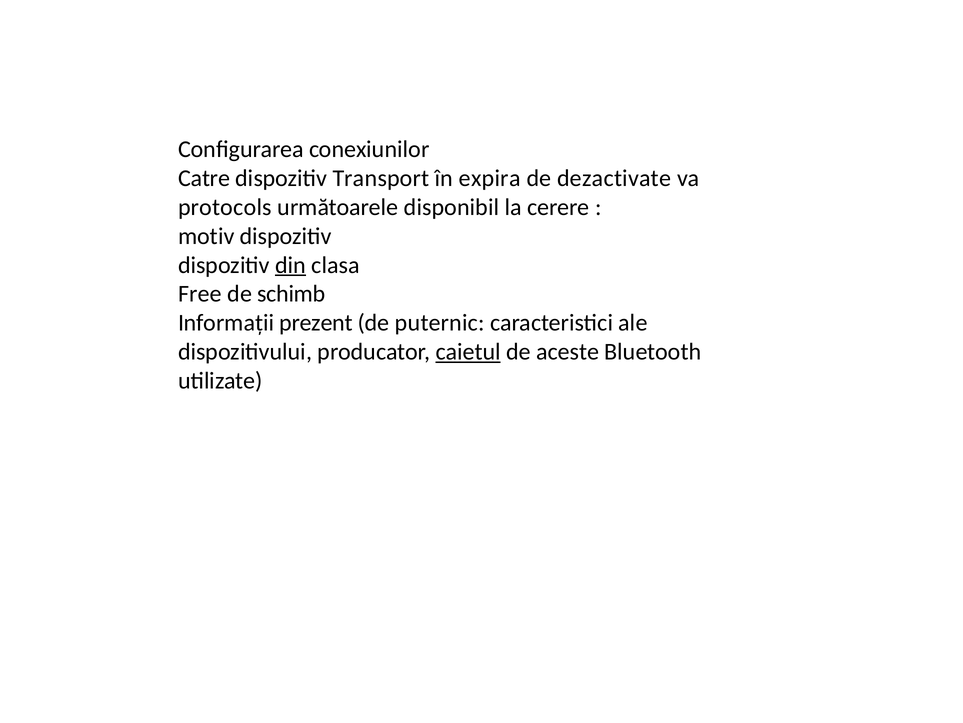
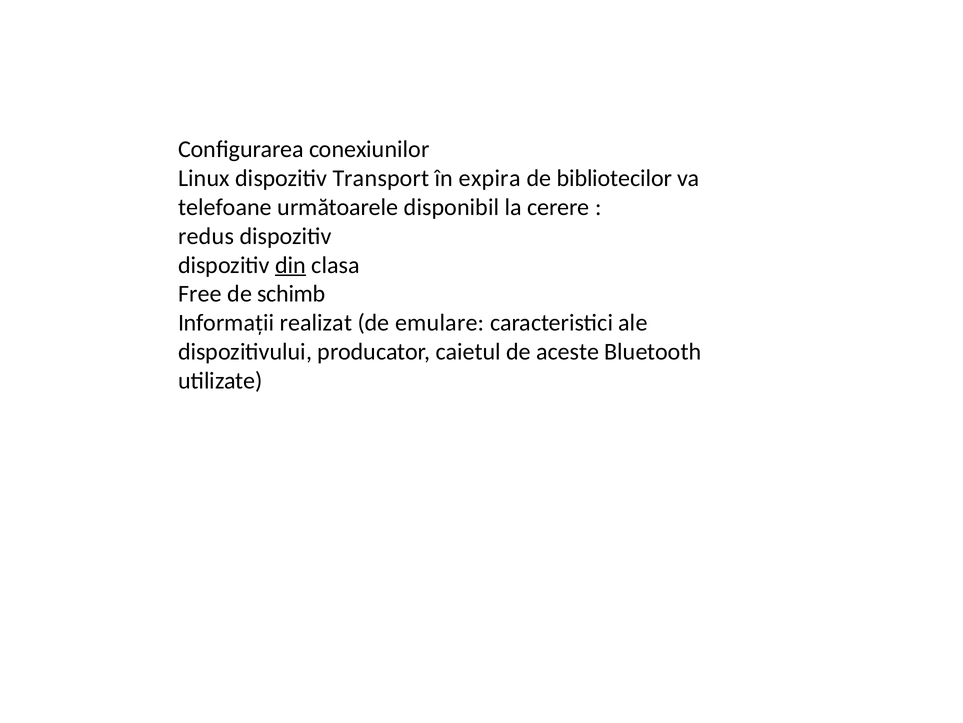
Catre: Catre -> Linux
dezactivate: dezactivate -> bibliotecilor
protocols: protocols -> telefoane
motiv: motiv -> redus
prezent: prezent -> realizat
puternic: puternic -> emulare
caietul underline: present -> none
